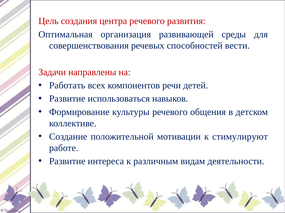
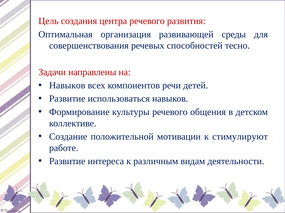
вести: вести -> тесно
Работать at (67, 86): Работать -> Навыков
